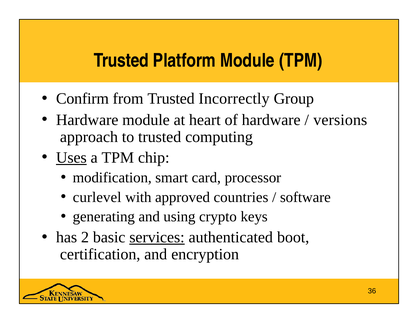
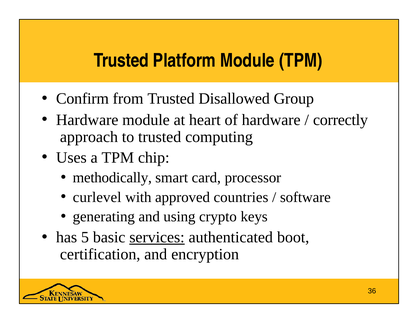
Incorrectly: Incorrectly -> Disallowed
versions: versions -> correctly
Uses underline: present -> none
modification: modification -> methodically
2: 2 -> 5
